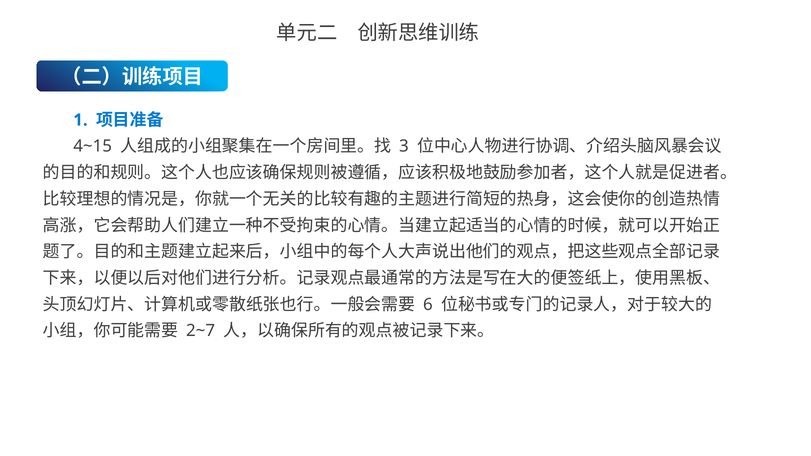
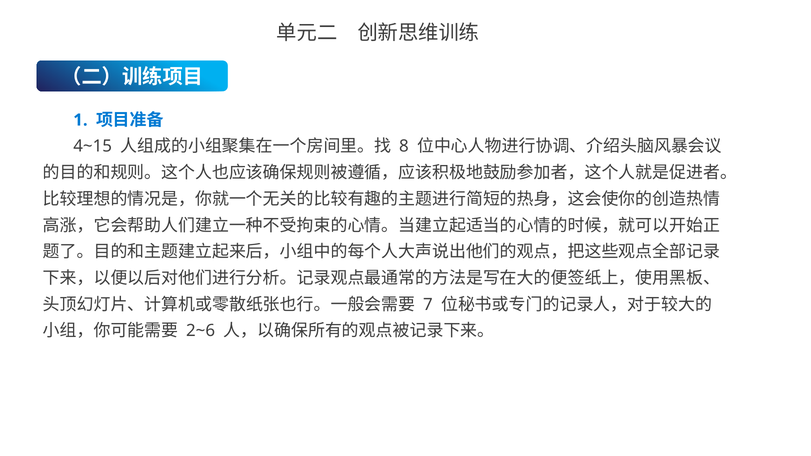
3: 3 -> 8
6: 6 -> 7
2~7: 2~7 -> 2~6
